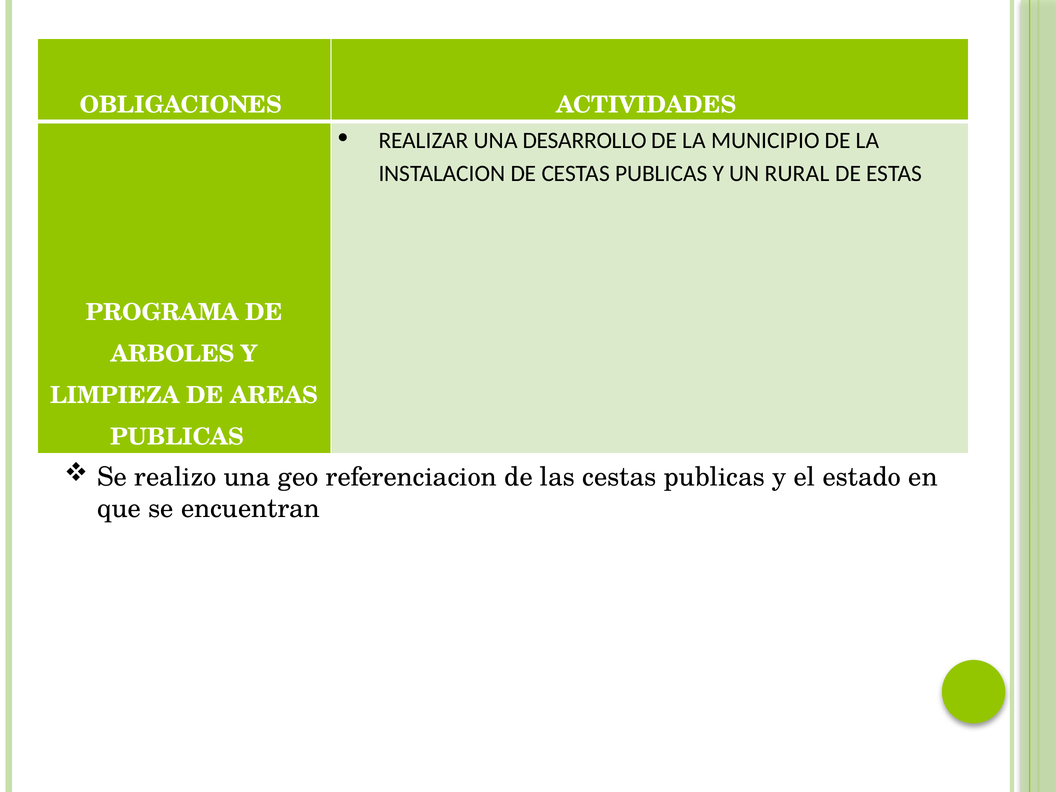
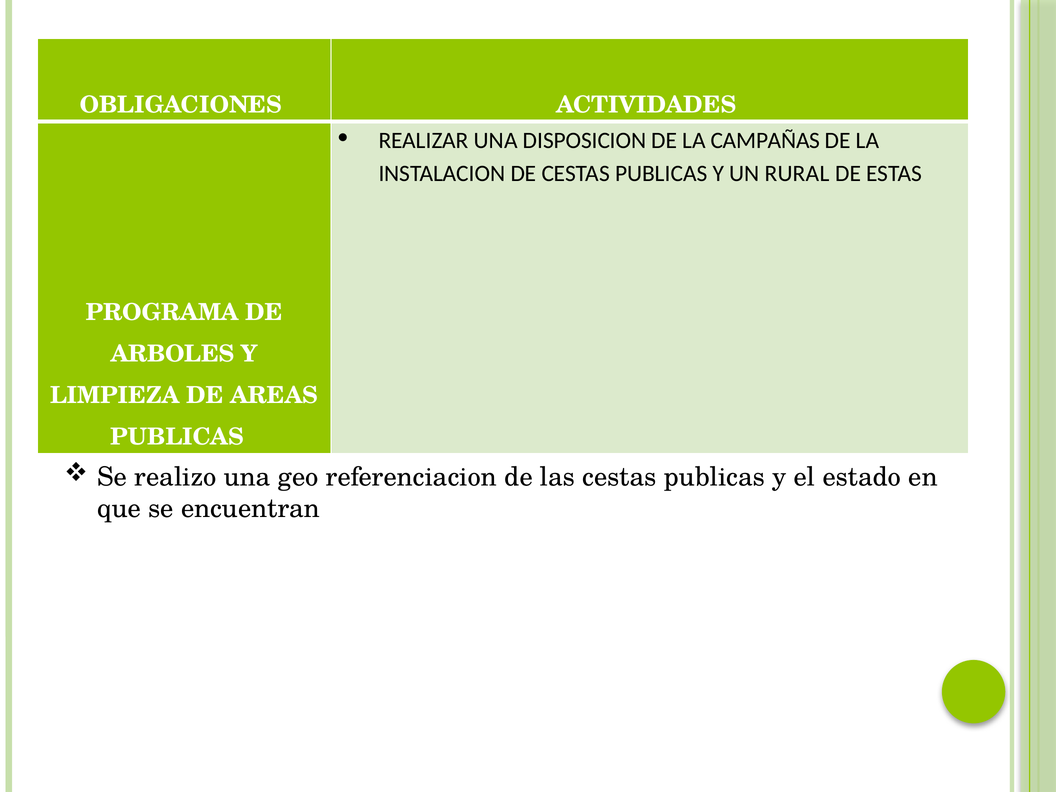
DESARROLLO: DESARROLLO -> DISPOSICION
MUNICIPIO: MUNICIPIO -> CAMPAÑAS
